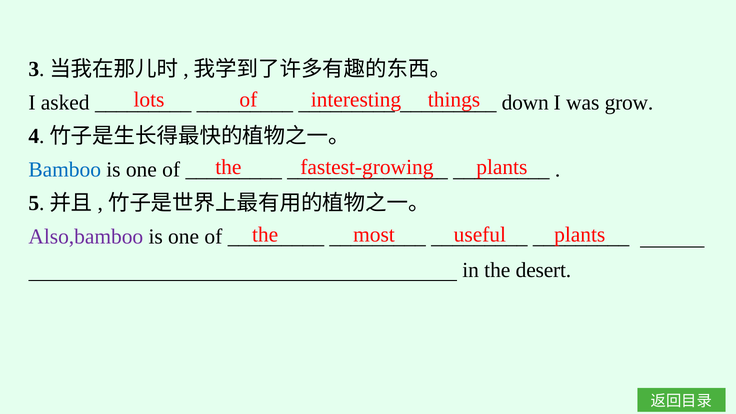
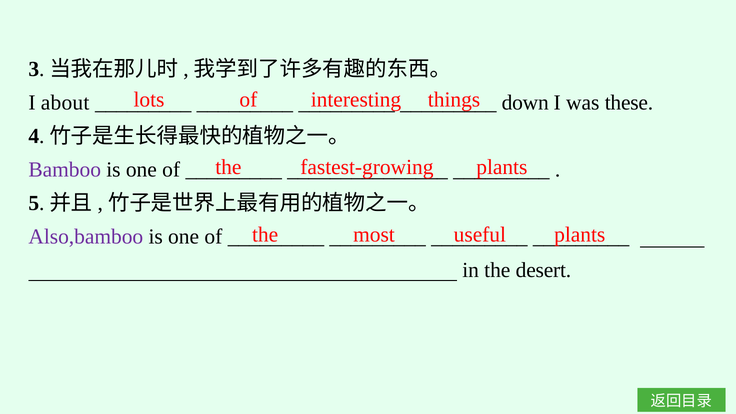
asked: asked -> about
grow: grow -> these
Bamboo colour: blue -> purple
